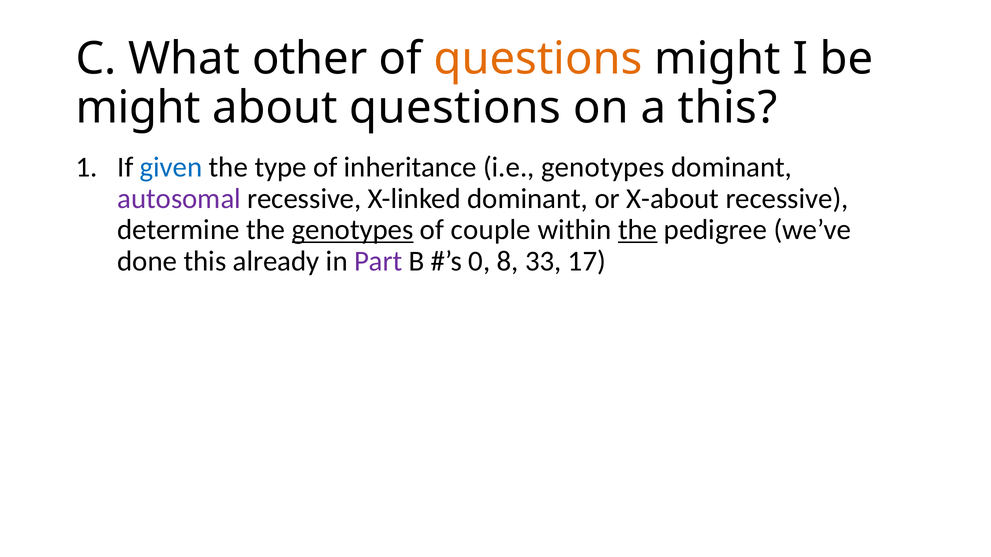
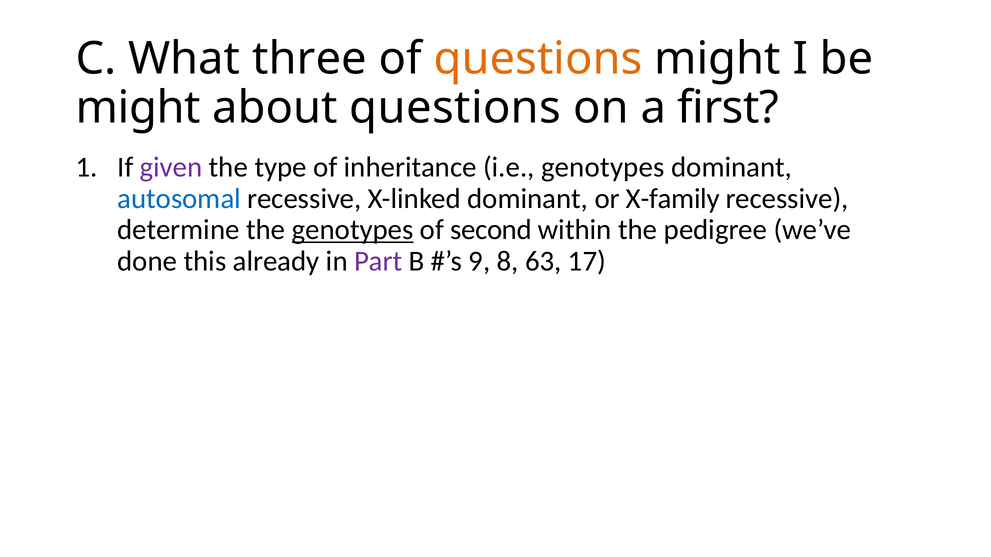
other: other -> three
a this: this -> first
given colour: blue -> purple
autosomal colour: purple -> blue
X-about: X-about -> X-family
couple: couple -> second
the at (638, 230) underline: present -> none
0: 0 -> 9
33: 33 -> 63
